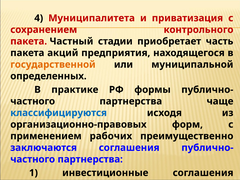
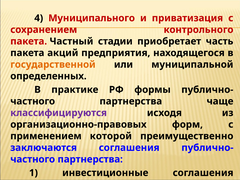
Муниципалитета: Муниципалитета -> Муниципального
классифицируются colour: blue -> purple
рабочих: рабочих -> которой
